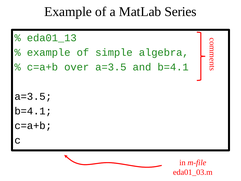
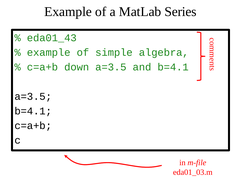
eda01_13: eda01_13 -> eda01_43
over: over -> down
